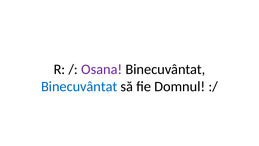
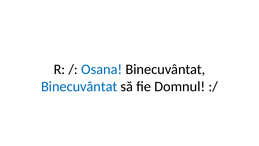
Osana colour: purple -> blue
